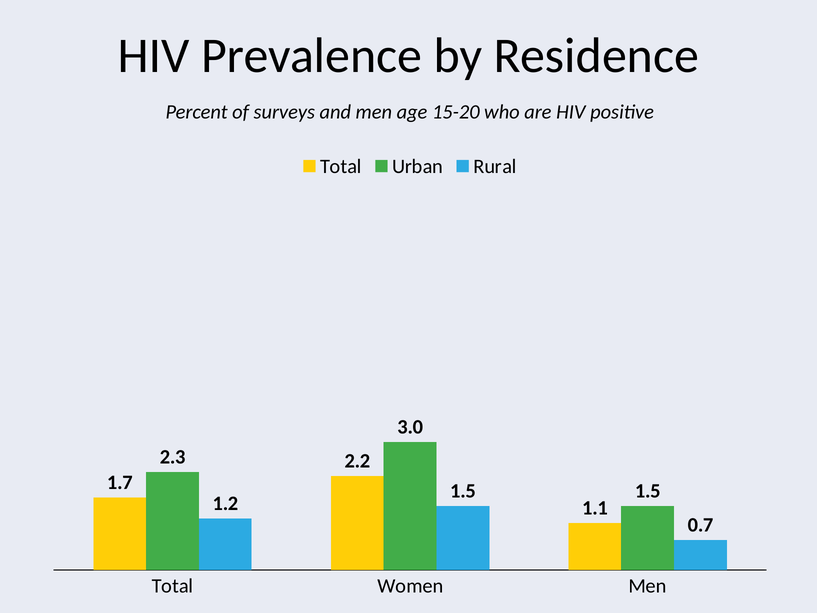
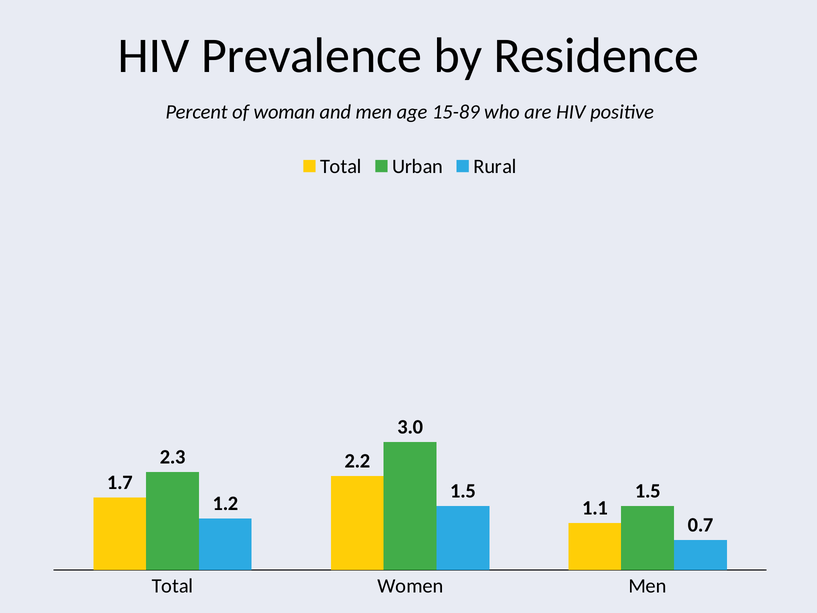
surveys: surveys -> woman
15-20: 15-20 -> 15-89
